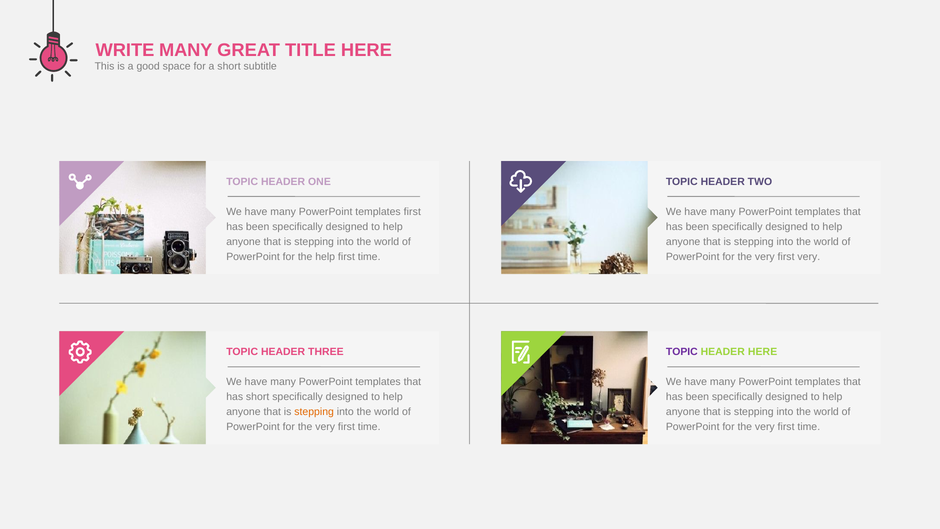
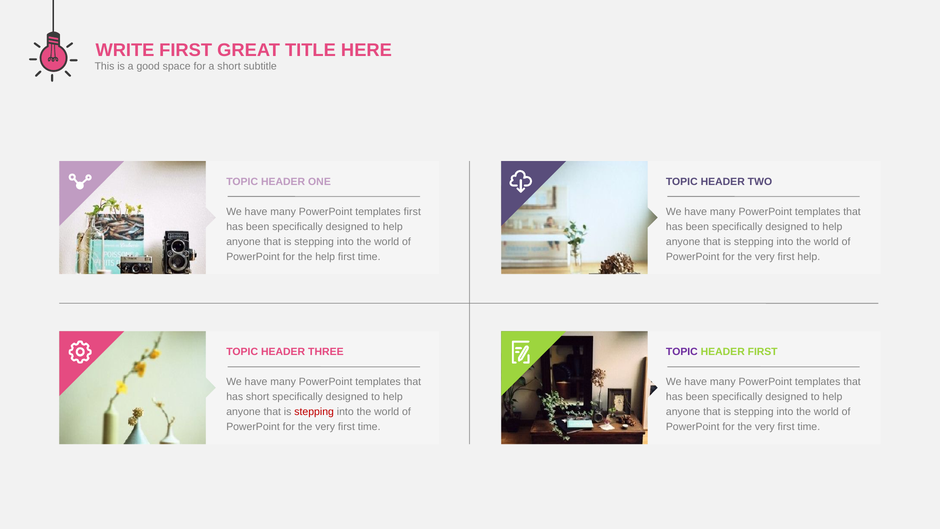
WRITE MANY: MANY -> FIRST
first very: very -> help
HEADER HERE: HERE -> FIRST
stepping at (314, 412) colour: orange -> red
